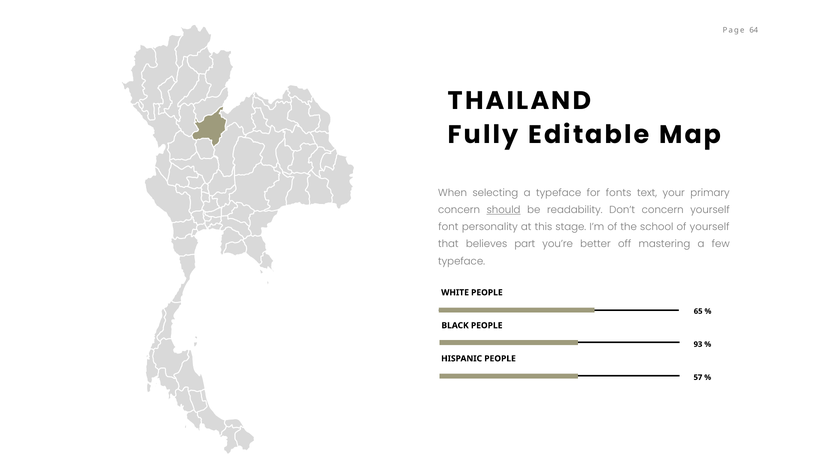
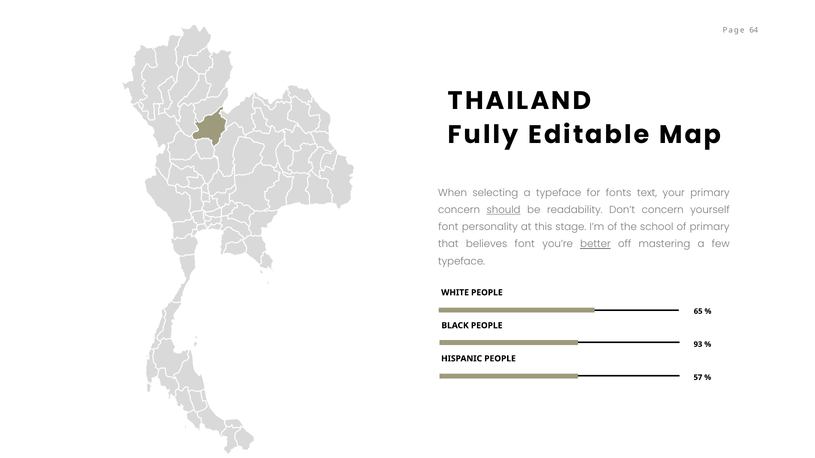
of yourself: yourself -> primary
believes part: part -> font
better underline: none -> present
